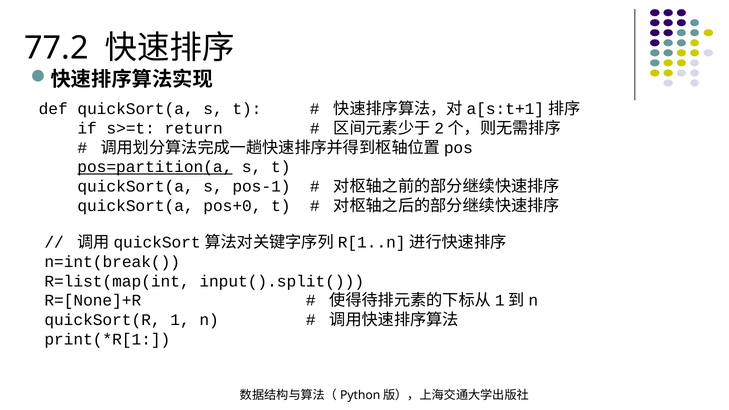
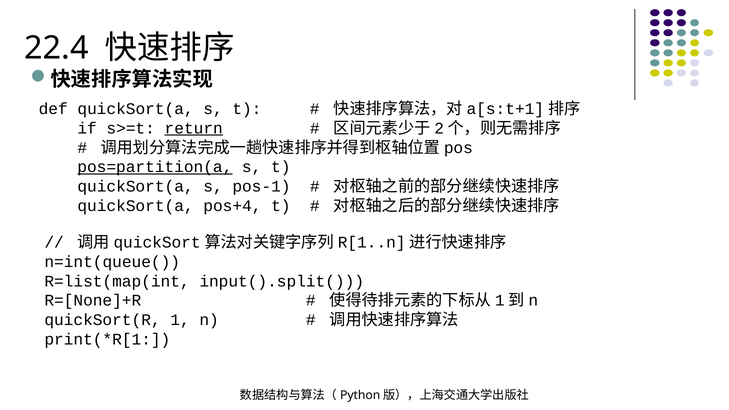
77.2: 77.2 -> 22.4
return underline: none -> present
pos+0: pos+0 -> pos+4
n=int(break(: n=int(break( -> n=int(queue(
